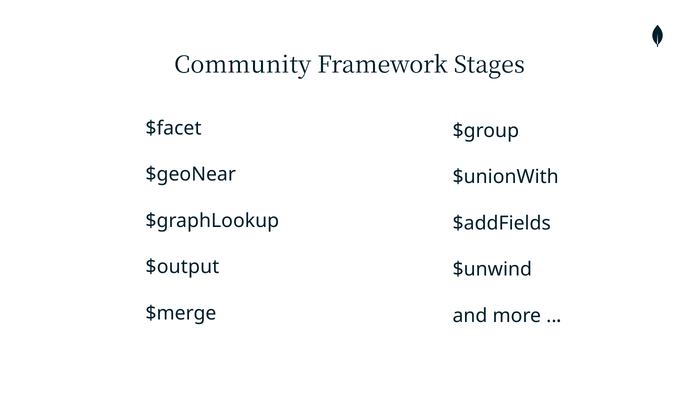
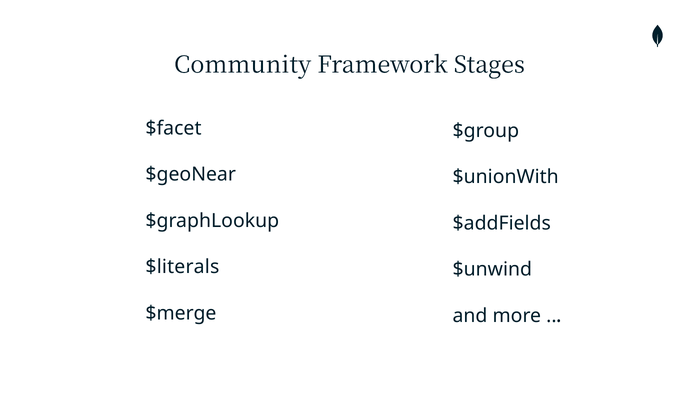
$output: $output -> $literals
